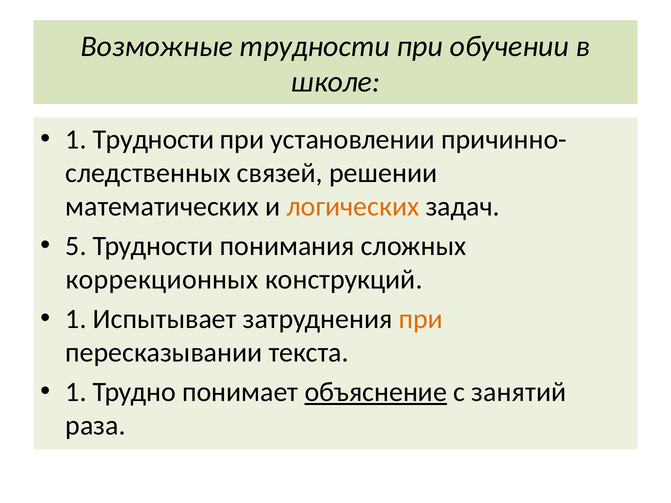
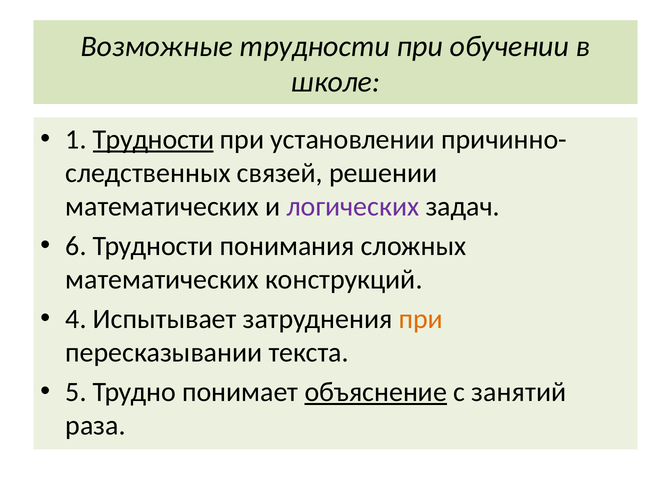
Трудности at (153, 140) underline: none -> present
логических colour: orange -> purple
5: 5 -> 6
коррекционных at (162, 280): коррекционных -> математических
1 at (76, 319): 1 -> 4
1 at (76, 392): 1 -> 5
